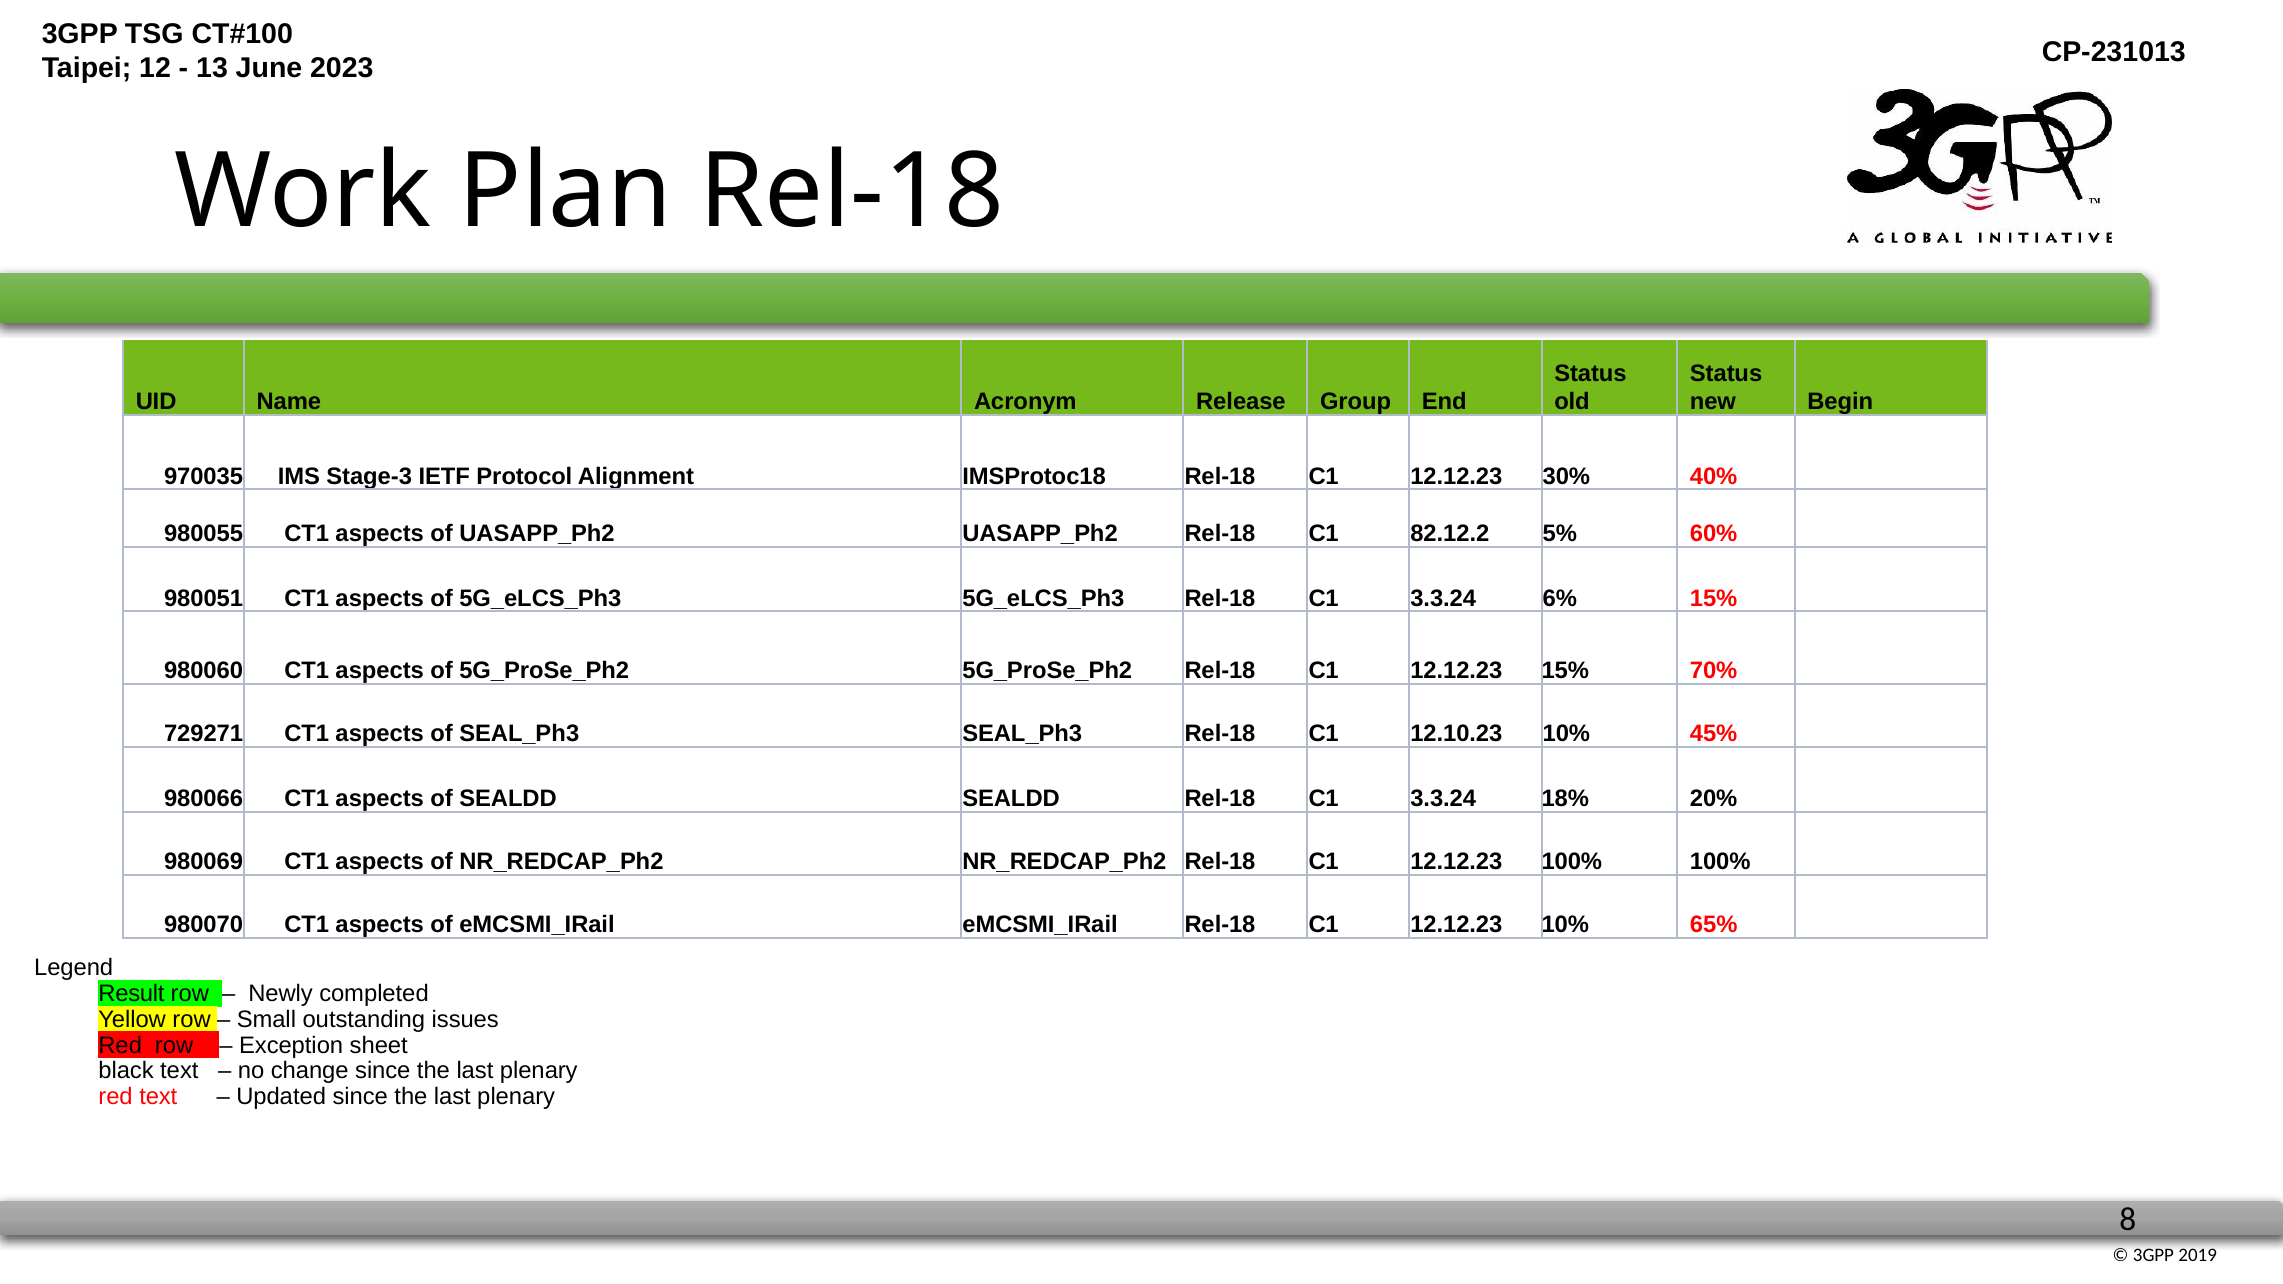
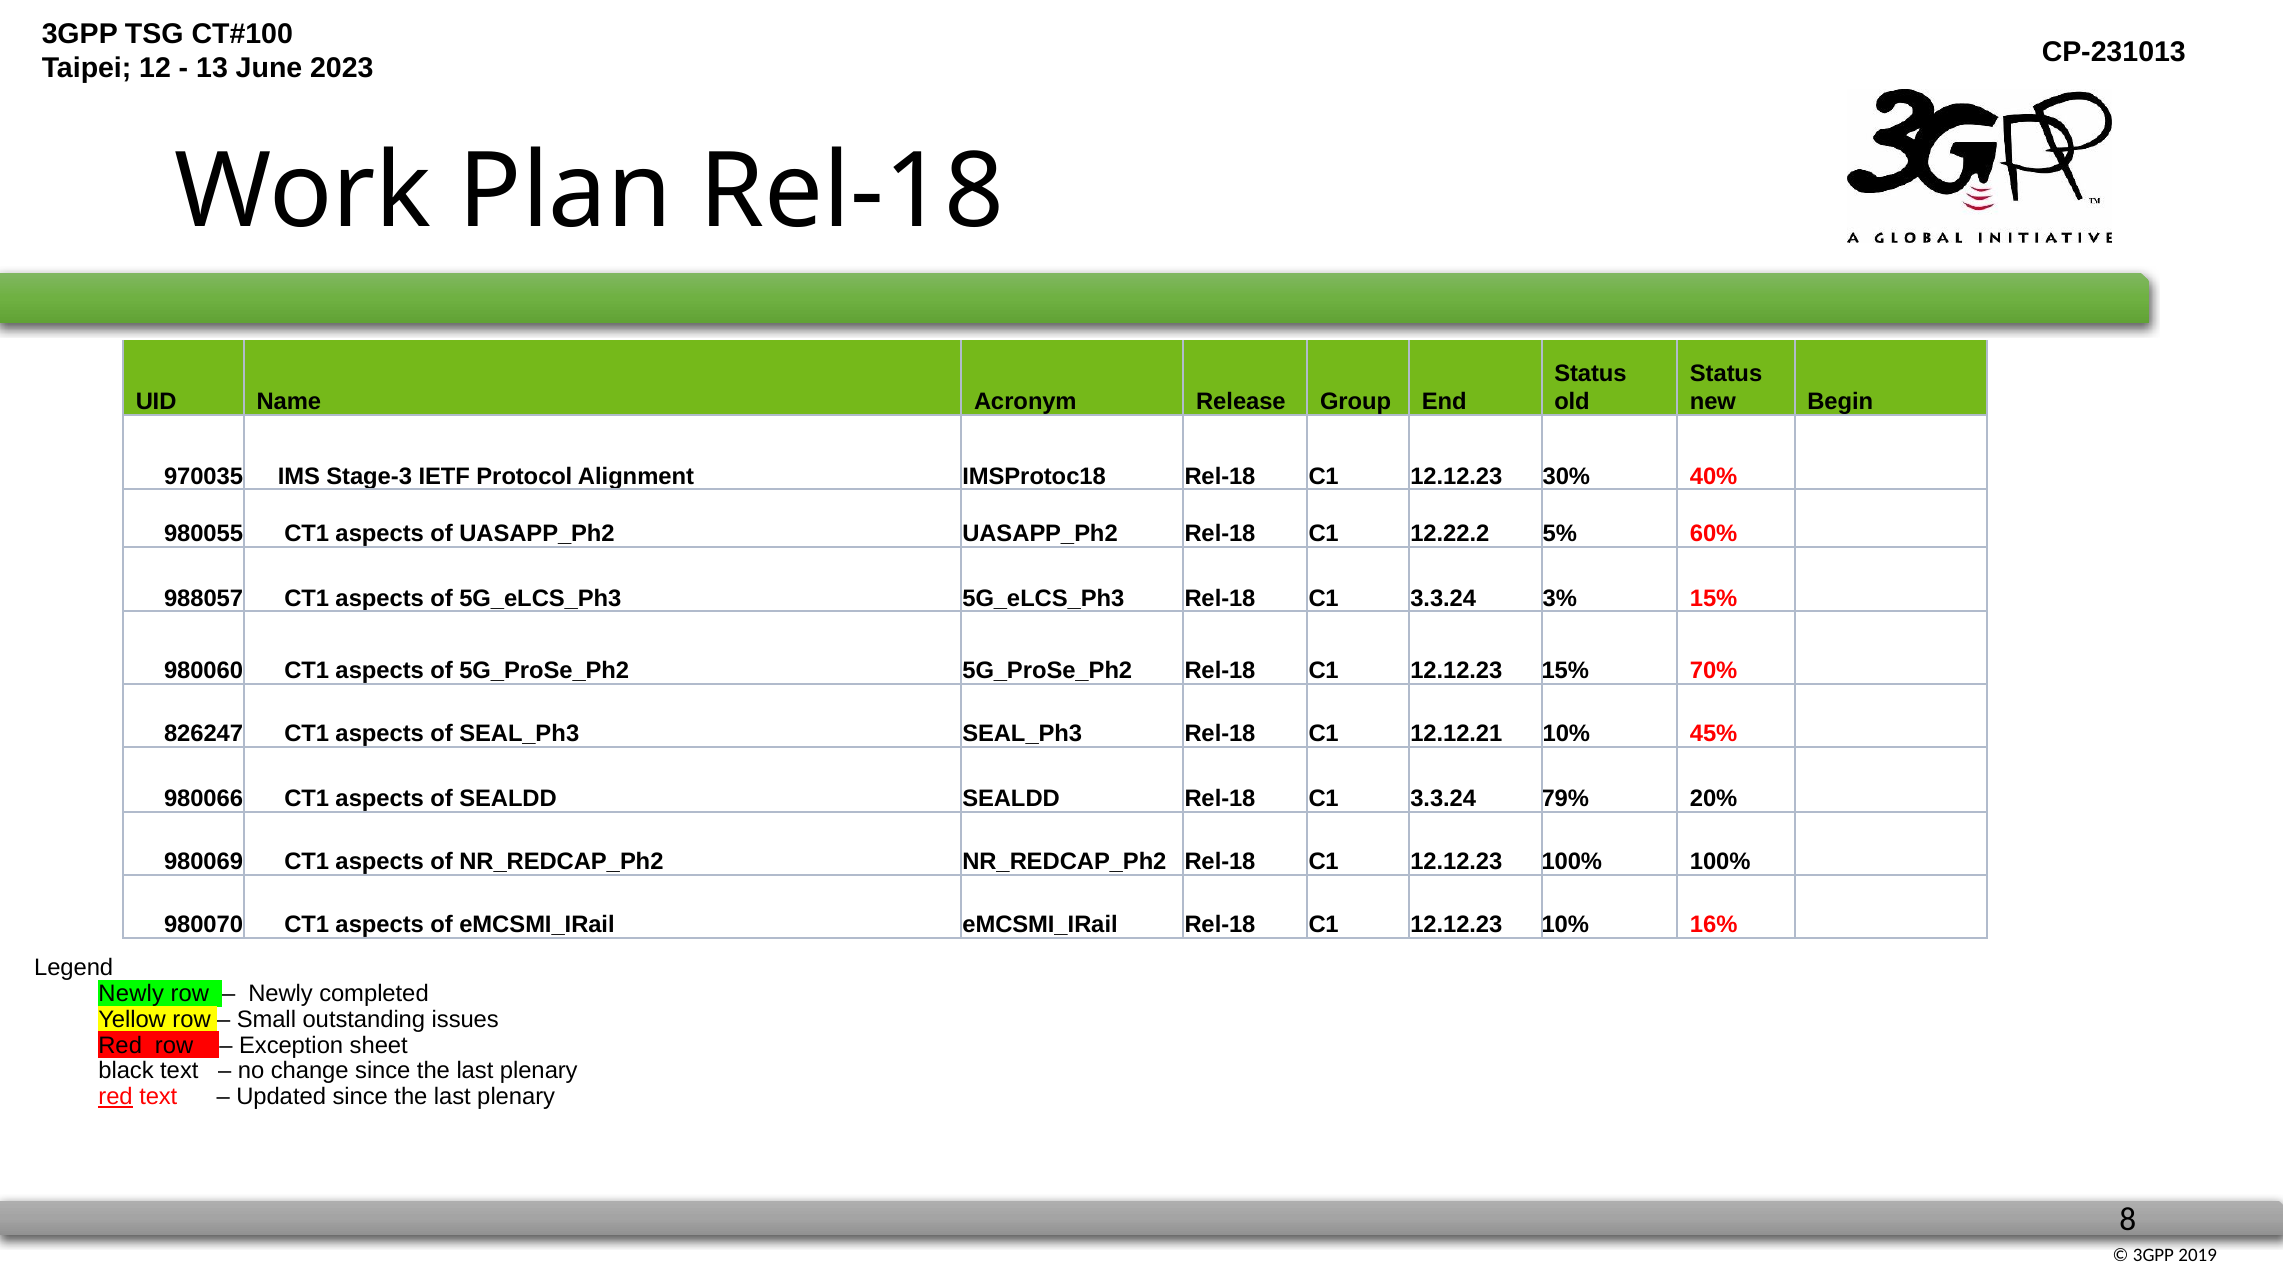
82.12.2: 82.12.2 -> 12.22.2
980051: 980051 -> 988057
6%: 6% -> 3%
729271: 729271 -> 826247
12.10.23: 12.10.23 -> 12.12.21
18%: 18% -> 79%
65%: 65% -> 16%
Result at (131, 994): Result -> Newly
red at (116, 1097) underline: none -> present
